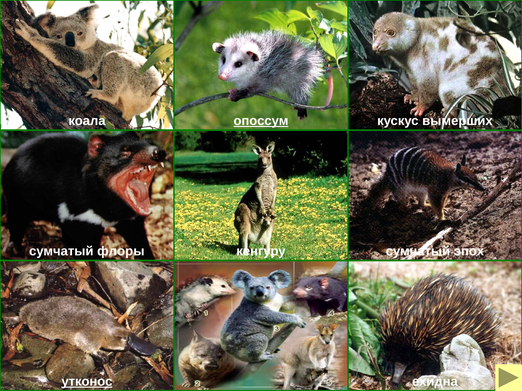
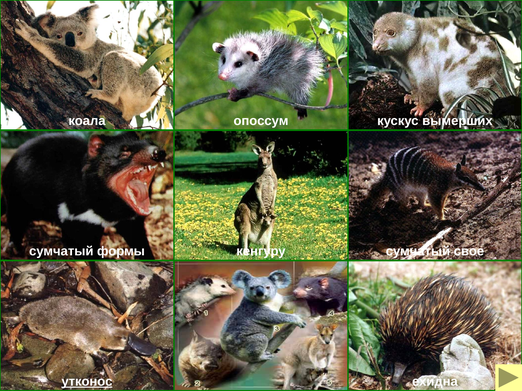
опоссум underline: present -> none
флоры: флоры -> формы
эпох: эпох -> свое
